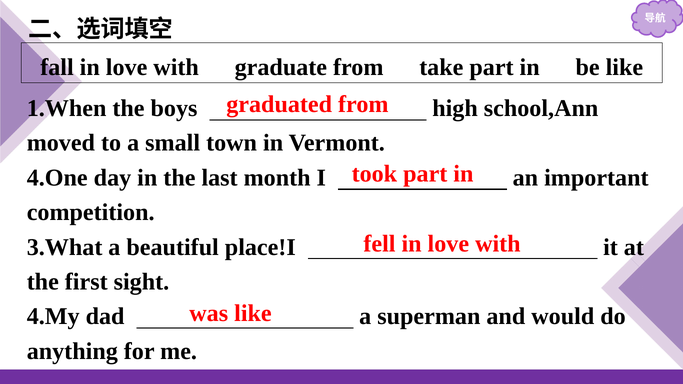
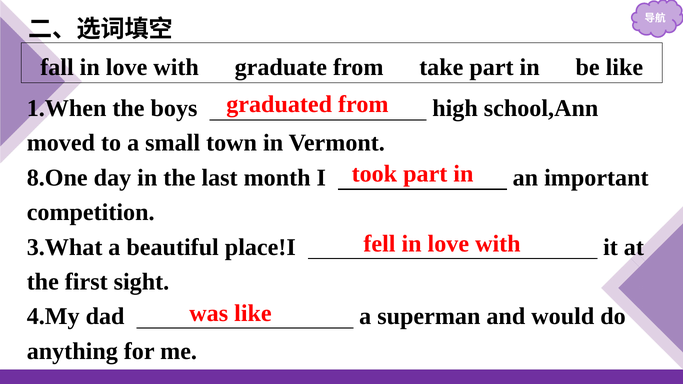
4.One: 4.One -> 8.One
